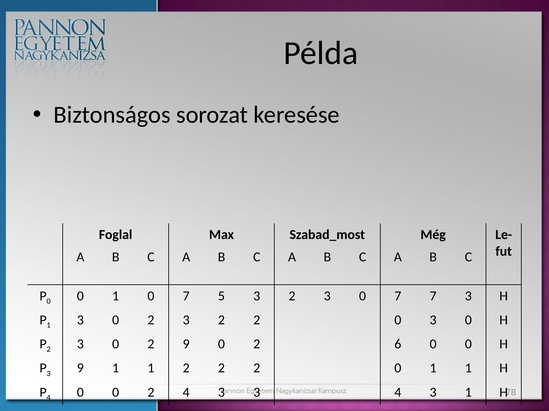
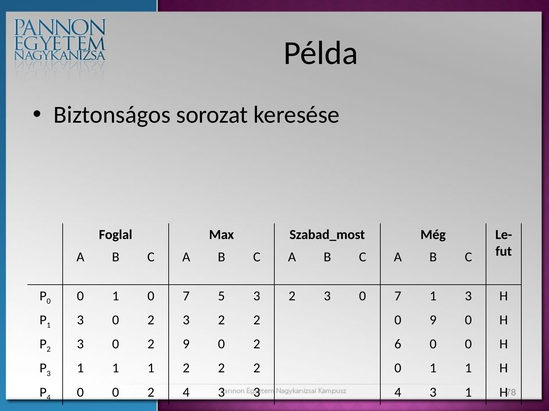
7 7: 7 -> 1
0 3: 3 -> 9
9 at (80, 369): 9 -> 1
